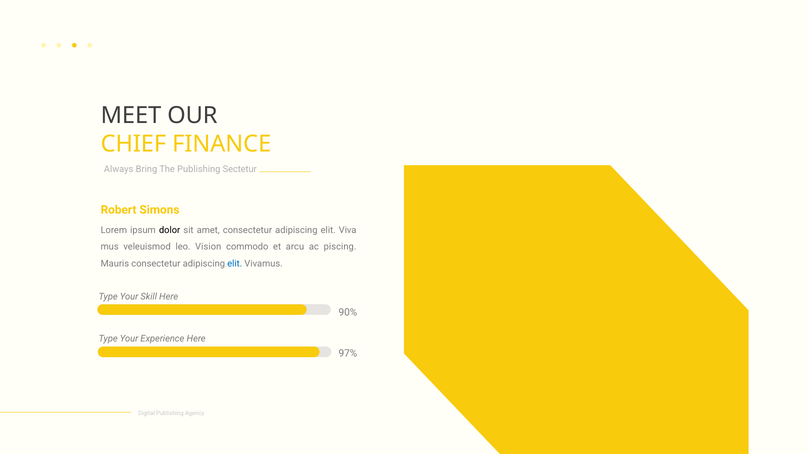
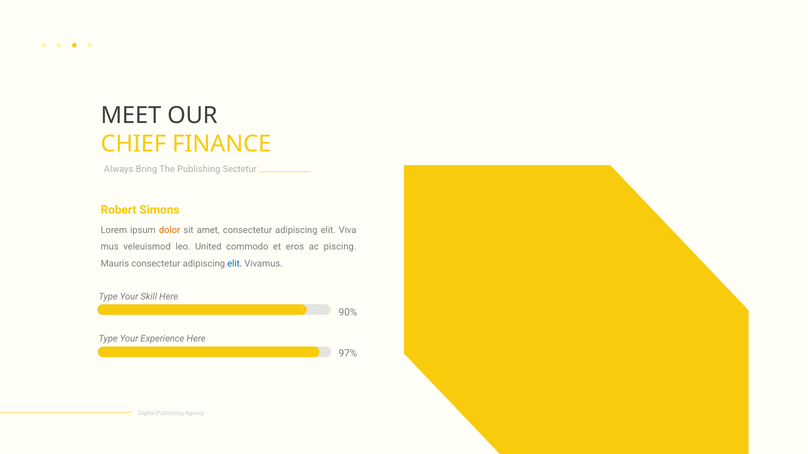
dolor colour: black -> orange
Vision: Vision -> United
arcu: arcu -> eros
